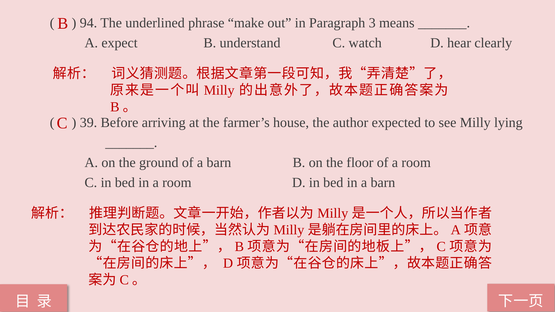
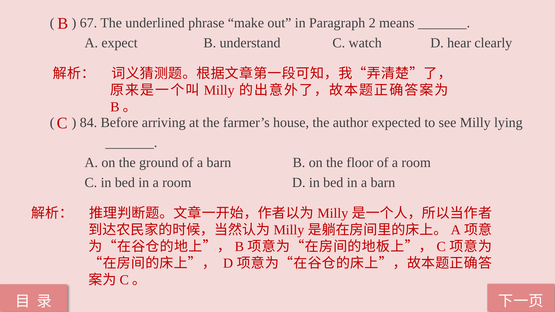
94: 94 -> 67
3: 3 -> 2
39: 39 -> 84
